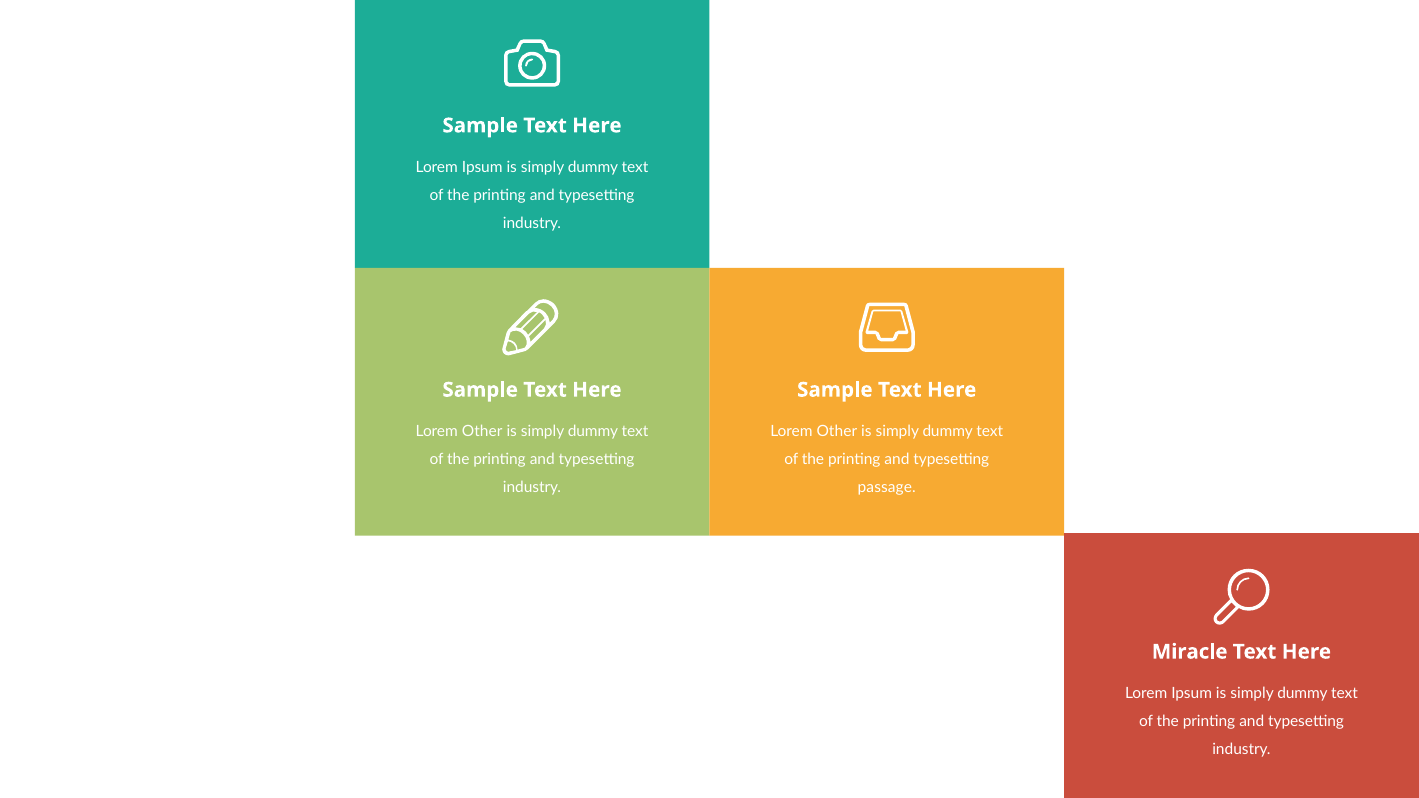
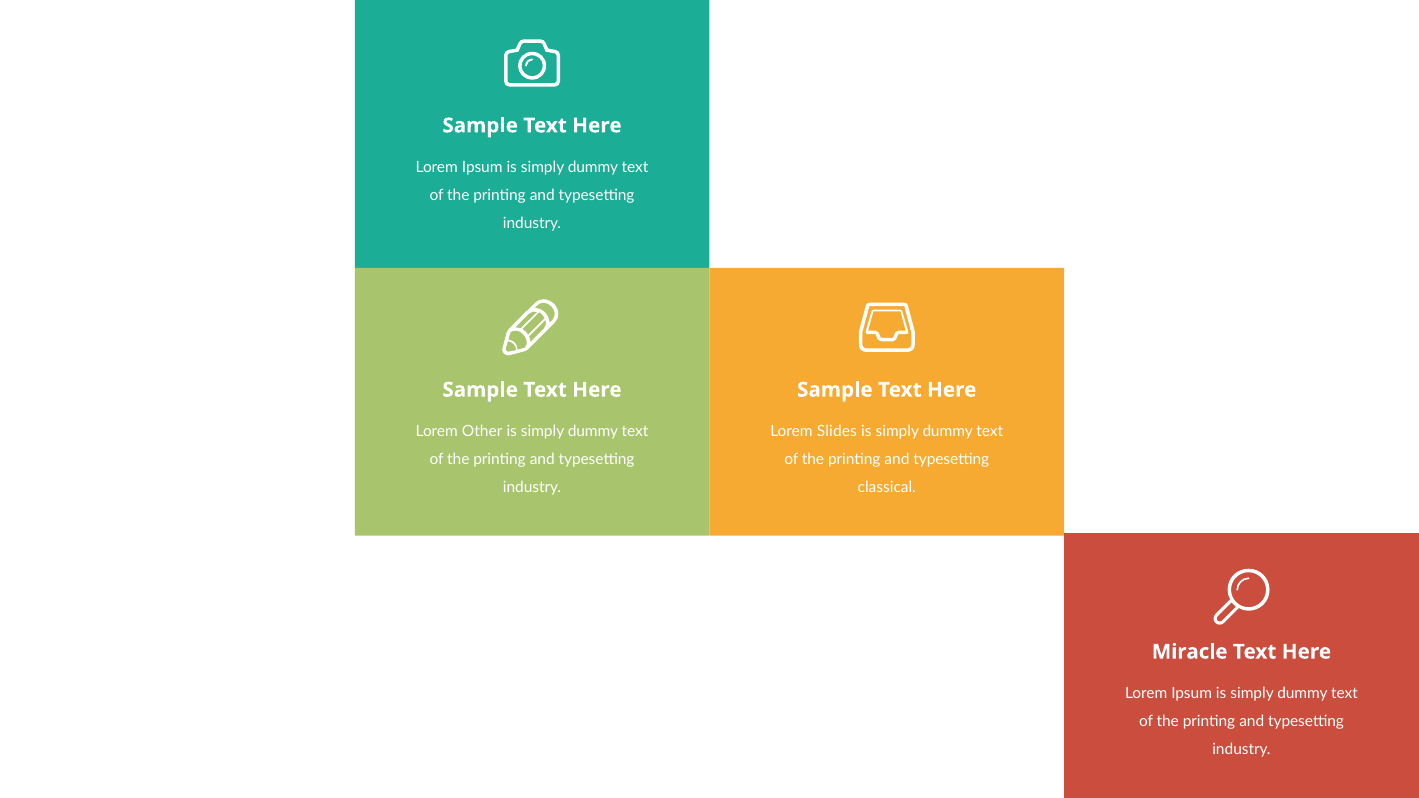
Other at (837, 432): Other -> Slides
passage: passage -> classical
